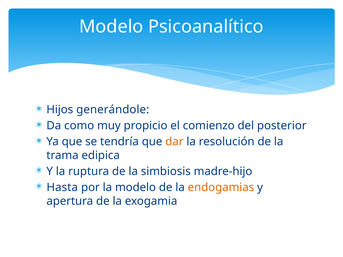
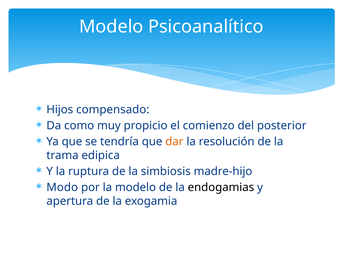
generándole: generándole -> compensado
Hasta: Hasta -> Modo
endogamias colour: orange -> black
